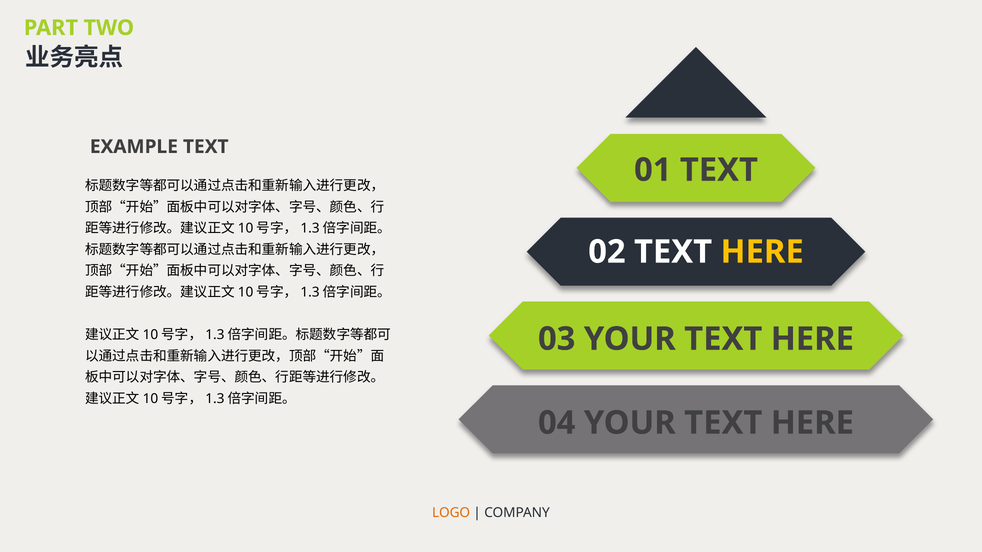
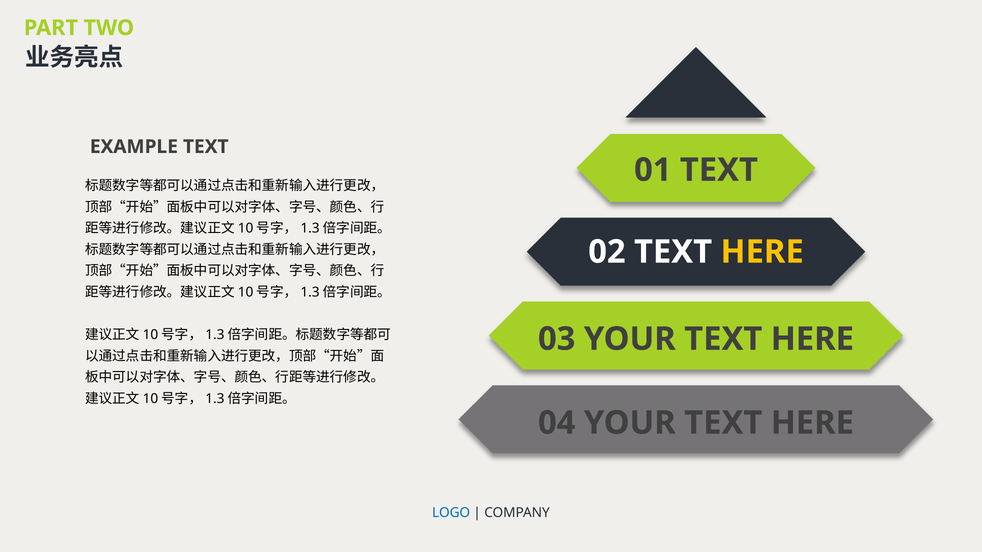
LOGO colour: orange -> blue
